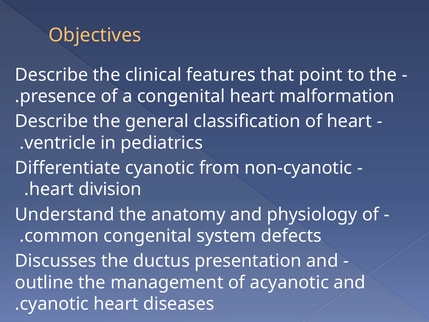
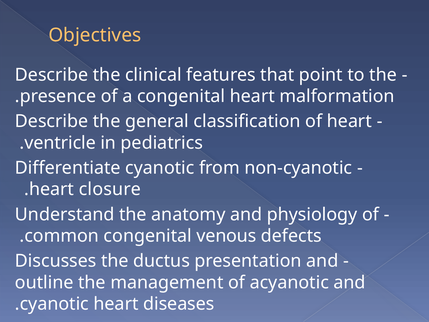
division: division -> closure
system: system -> venous
